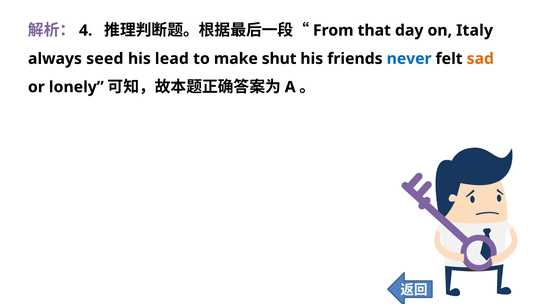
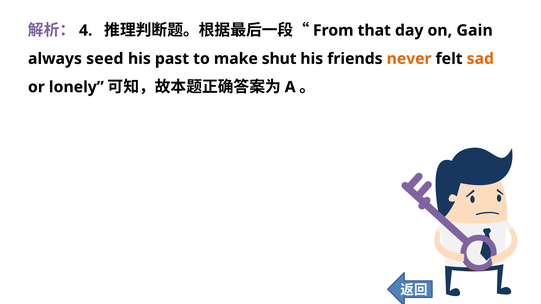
Italy: Italy -> Gain
lead: lead -> past
never colour: blue -> orange
